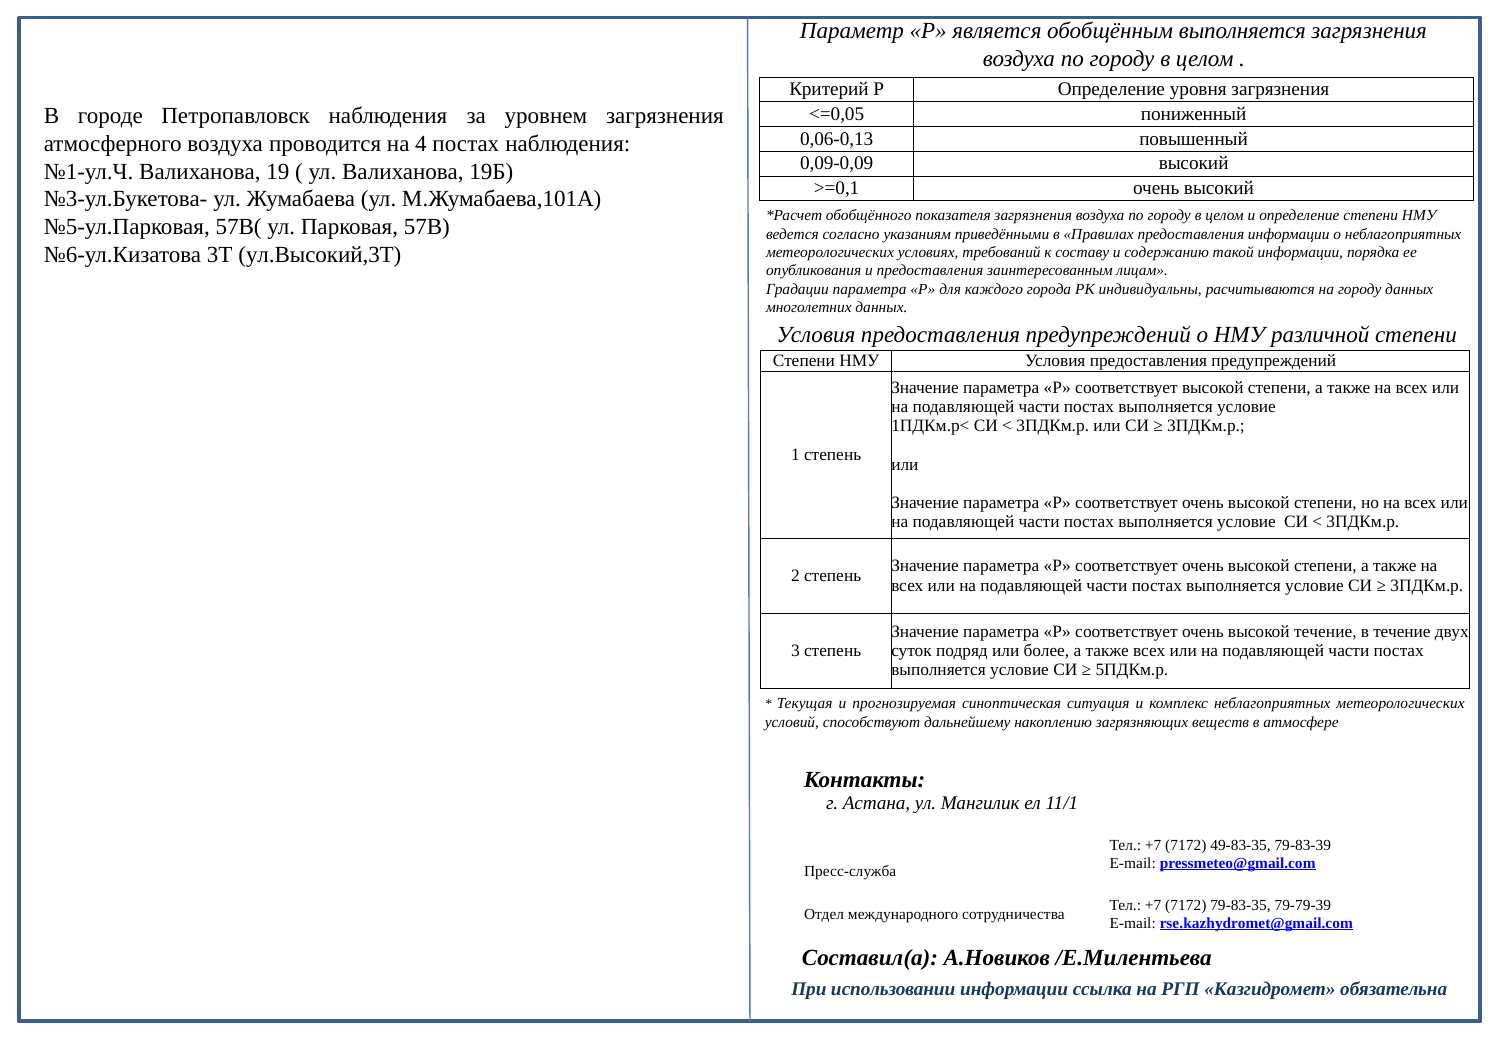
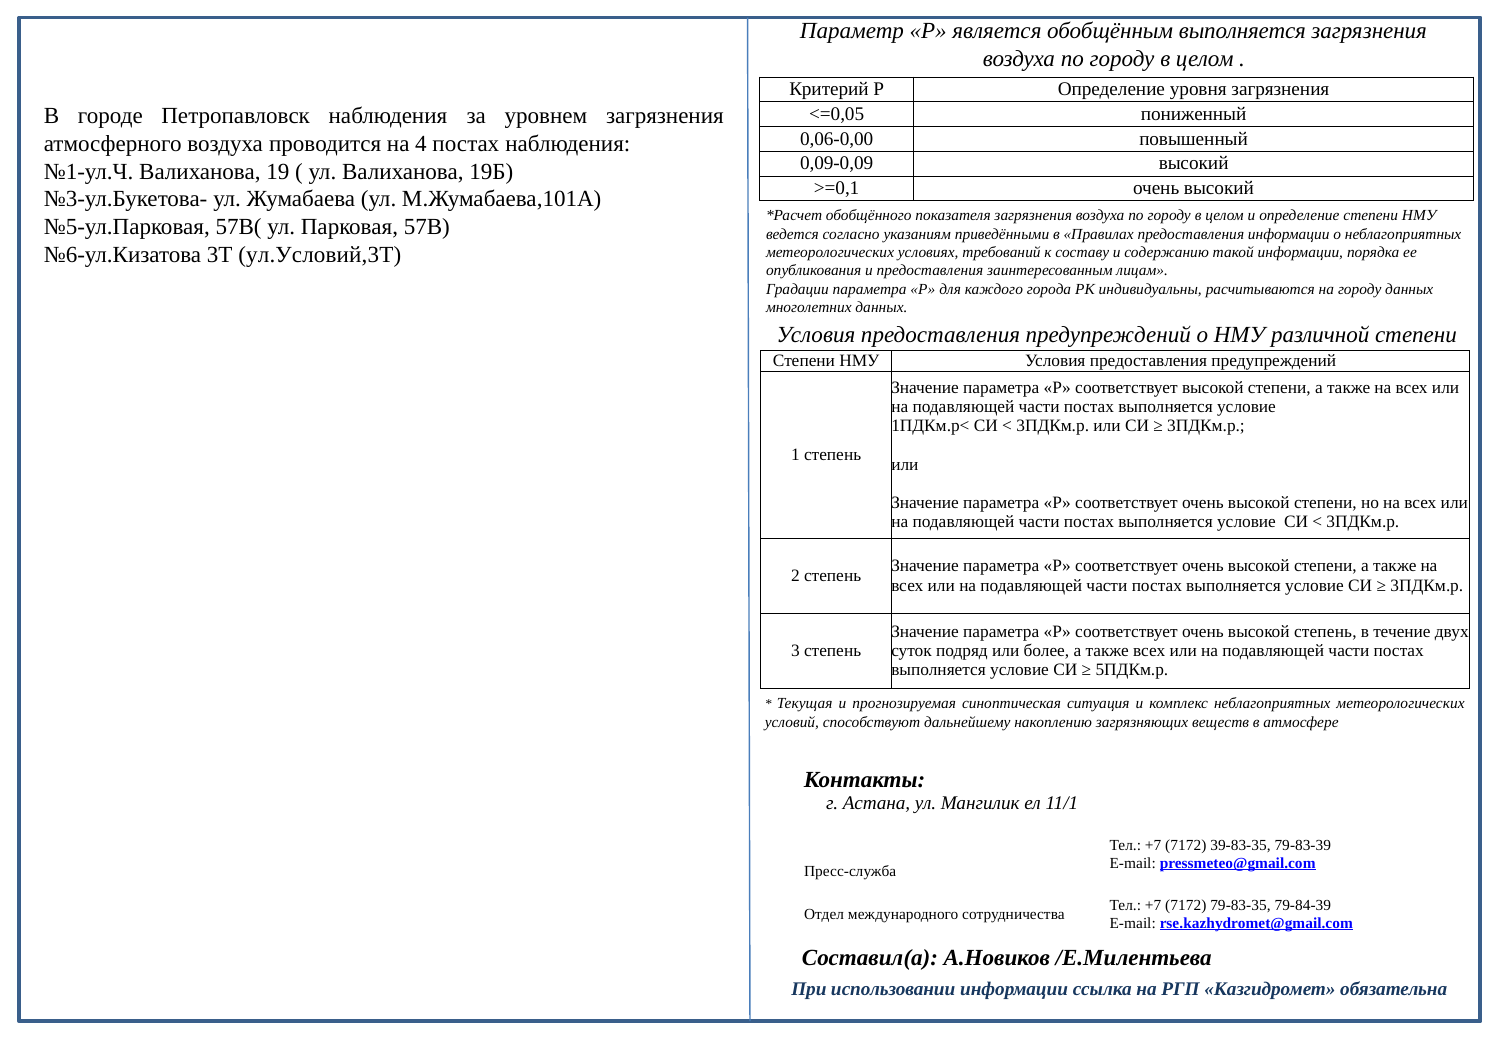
0,06-0,13: 0,06-0,13 -> 0,06-0,00
ул.Высокий,3Т: ул.Высокий,3Т -> ул.Условий,3Т
высокой течение: течение -> степень
49-83-35: 49-83-35 -> 39-83-35
79-79-39: 79-79-39 -> 79-84-39
